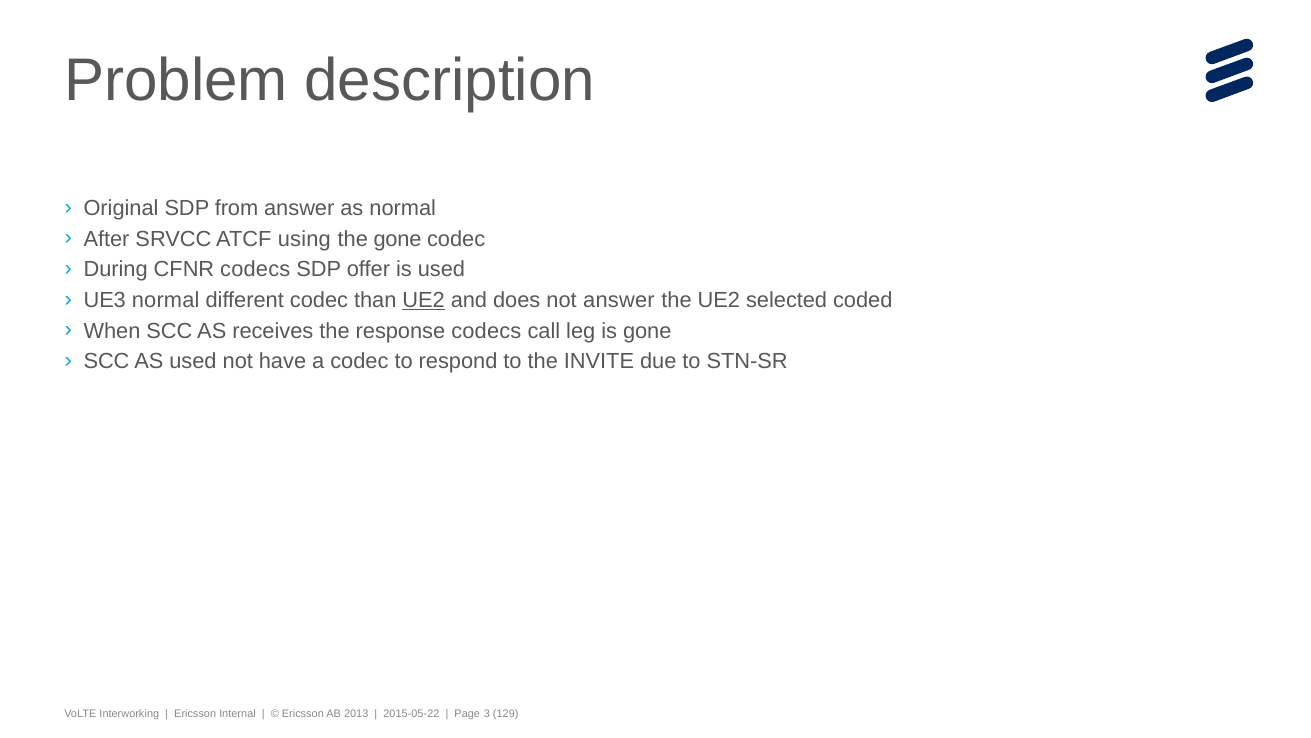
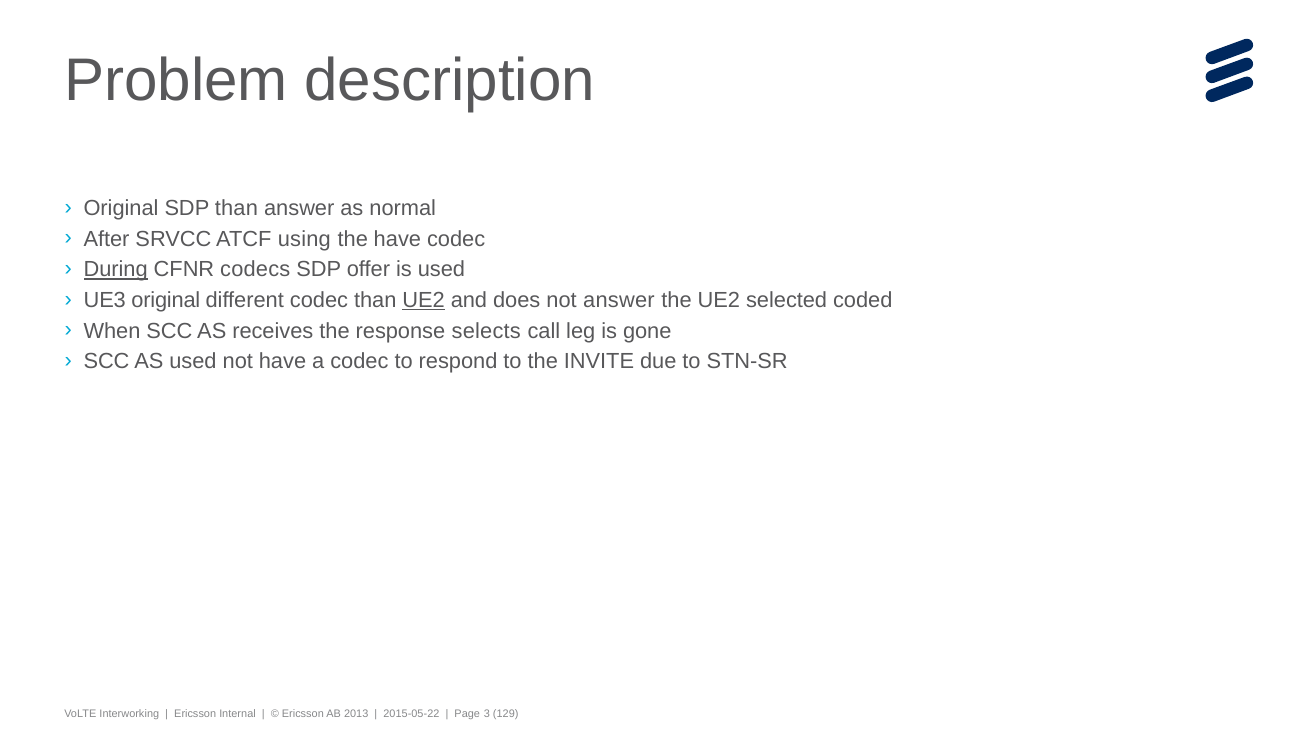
SDP from: from -> than
the gone: gone -> have
During underline: none -> present
UE3 normal: normal -> original
response codecs: codecs -> selects
